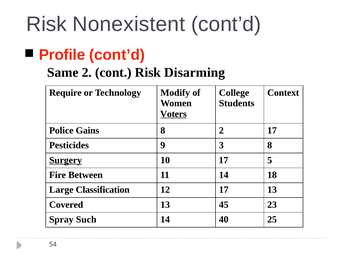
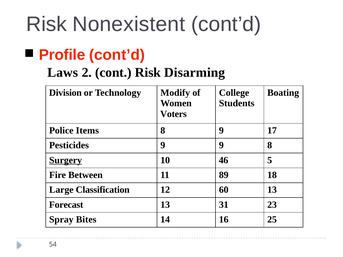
Same: Same -> Laws
Require: Require -> Division
Context: Context -> Boating
Voters underline: present -> none
Gains: Gains -> Items
8 2: 2 -> 9
9 3: 3 -> 9
10 17: 17 -> 46
11 14: 14 -> 89
12 17: 17 -> 60
Covered: Covered -> Forecast
45: 45 -> 31
Such: Such -> Bites
40: 40 -> 16
